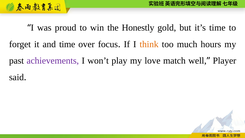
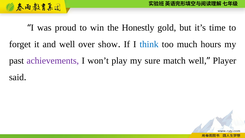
and time: time -> well
focus: focus -> show
think colour: orange -> blue
love: love -> sure
